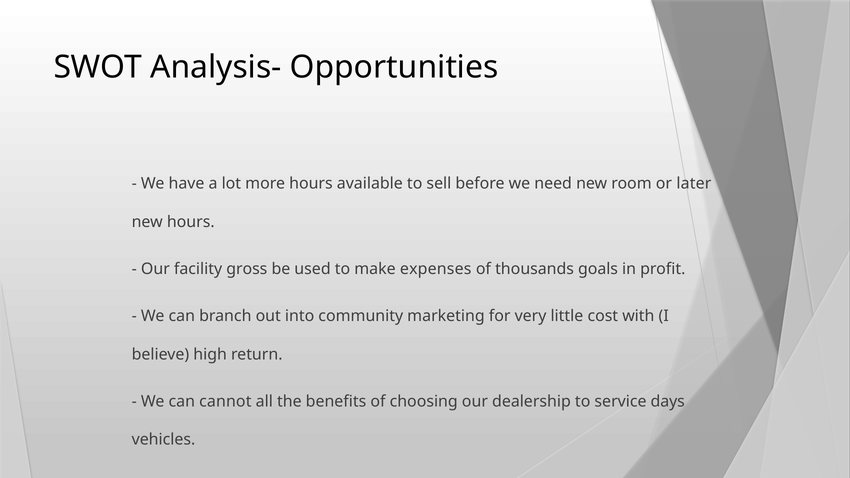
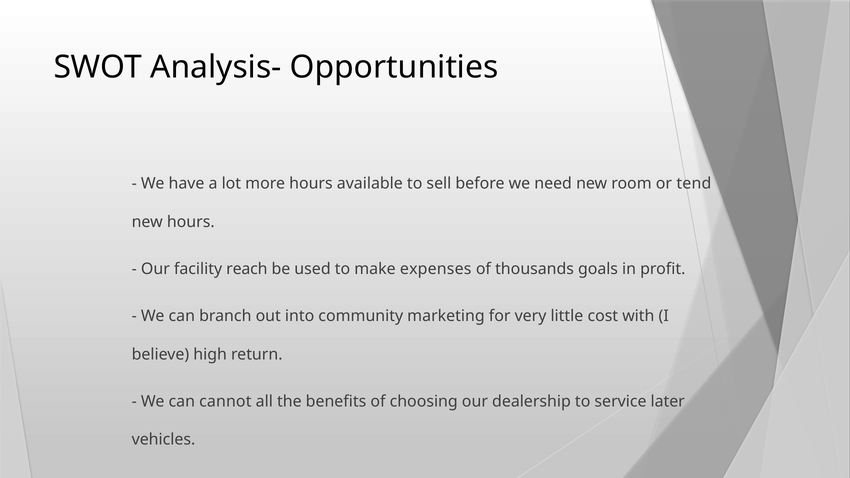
later: later -> tend
gross: gross -> reach
days: days -> later
